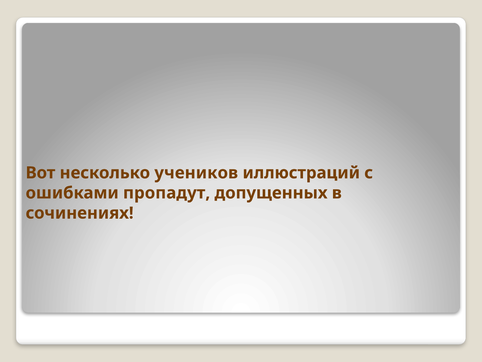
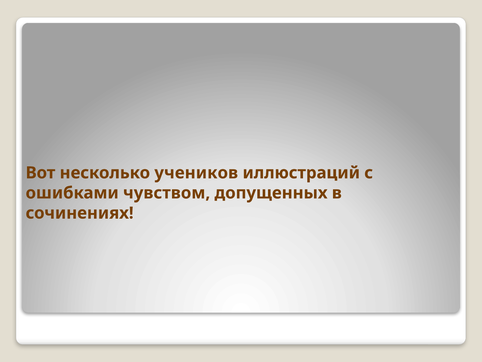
пропадут: пропадут -> чувством
